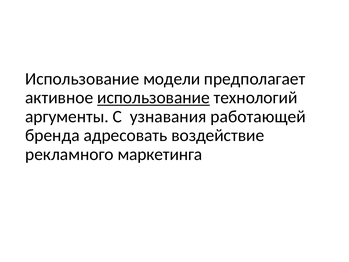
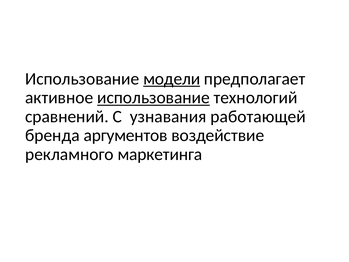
модели underline: none -> present
аргументы: аргументы -> сравнений
адресовать: адресовать -> аргументов
